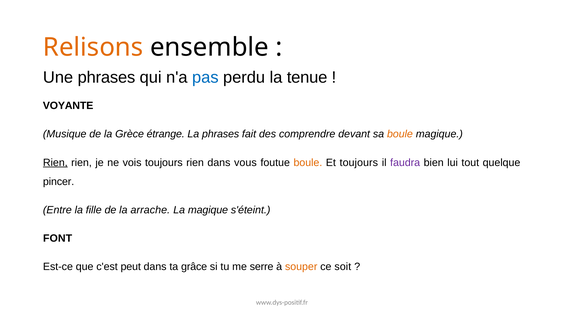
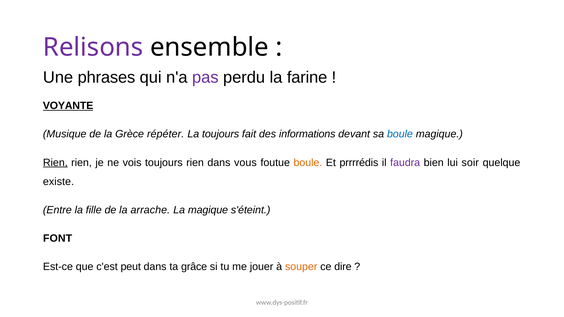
Relisons colour: orange -> purple
pas colour: blue -> purple
tenue: tenue -> farine
VOYANTE underline: none -> present
étrange: étrange -> répéter
La phrases: phrases -> toujours
comprendre: comprendre -> informations
boule at (400, 134) colour: orange -> blue
Et toujours: toujours -> prrrrédis
tout: tout -> soir
pincer: pincer -> existe
serre: serre -> jouer
soit: soit -> dire
